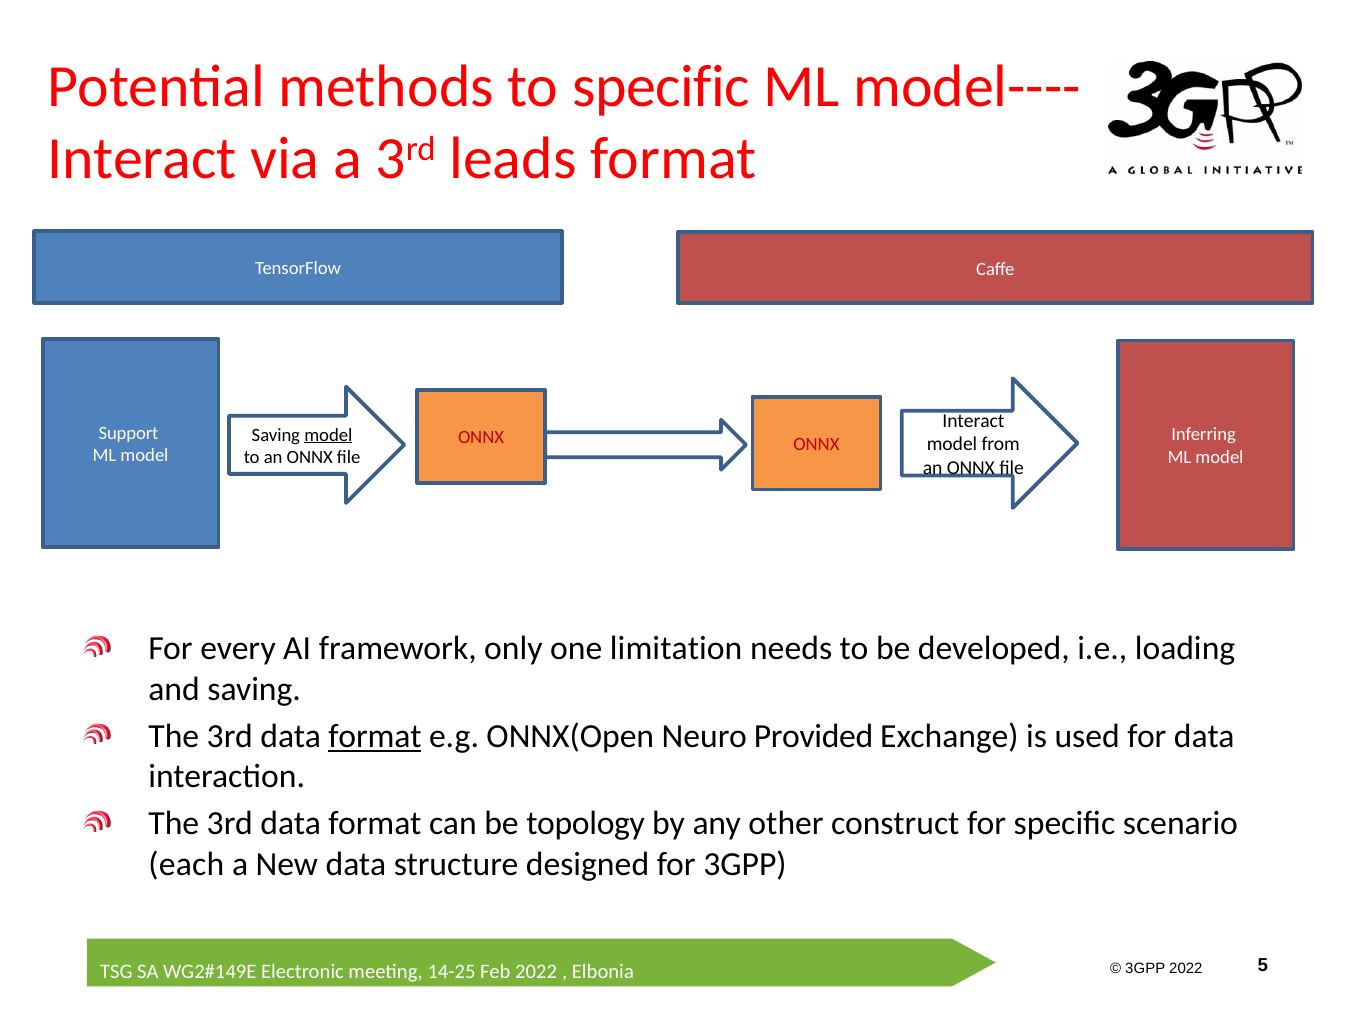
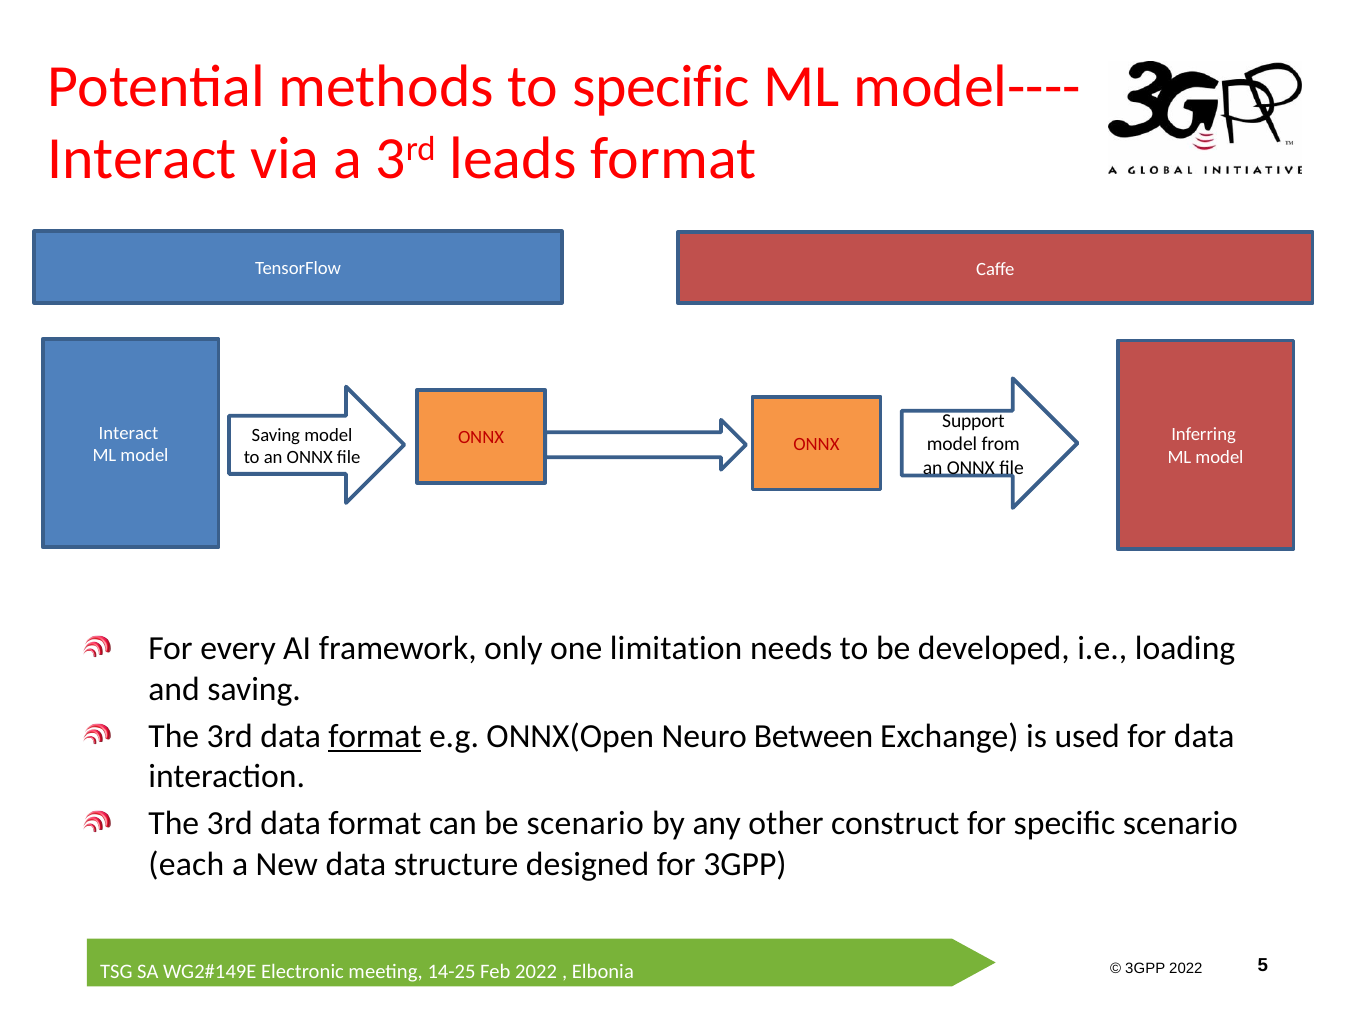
Interact at (973, 421): Interact -> Support
Support at (129, 433): Support -> Interact
model at (328, 435) underline: present -> none
Provided: Provided -> Between
be topology: topology -> scenario
